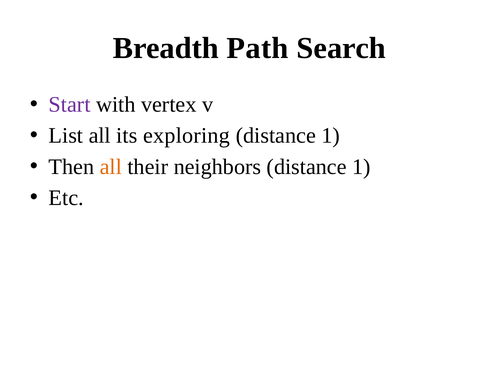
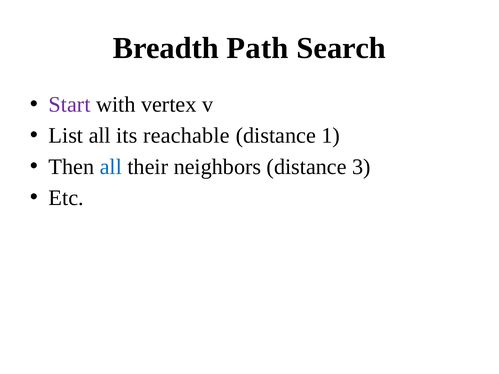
exploring: exploring -> reachable
all at (111, 167) colour: orange -> blue
neighbors distance 1: 1 -> 3
